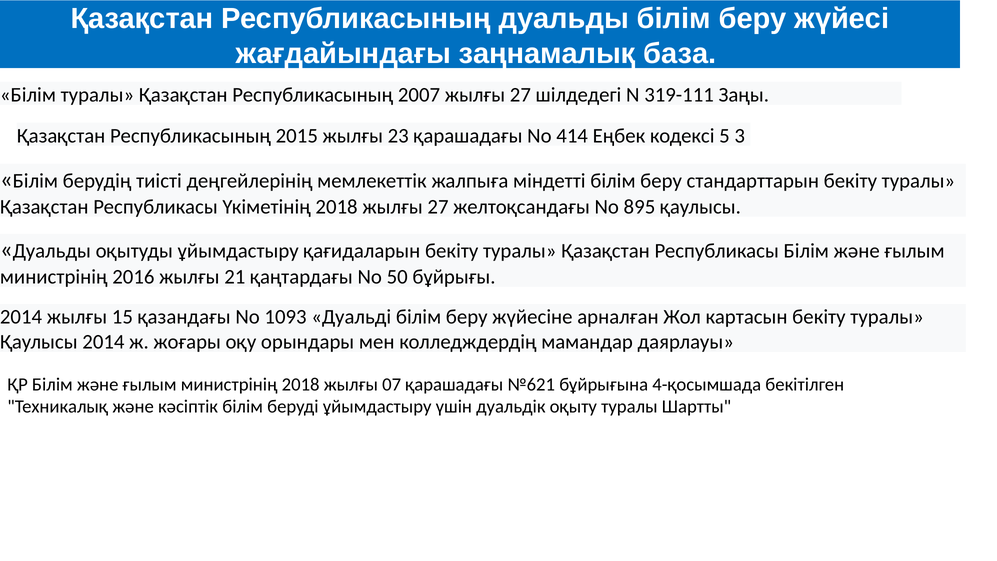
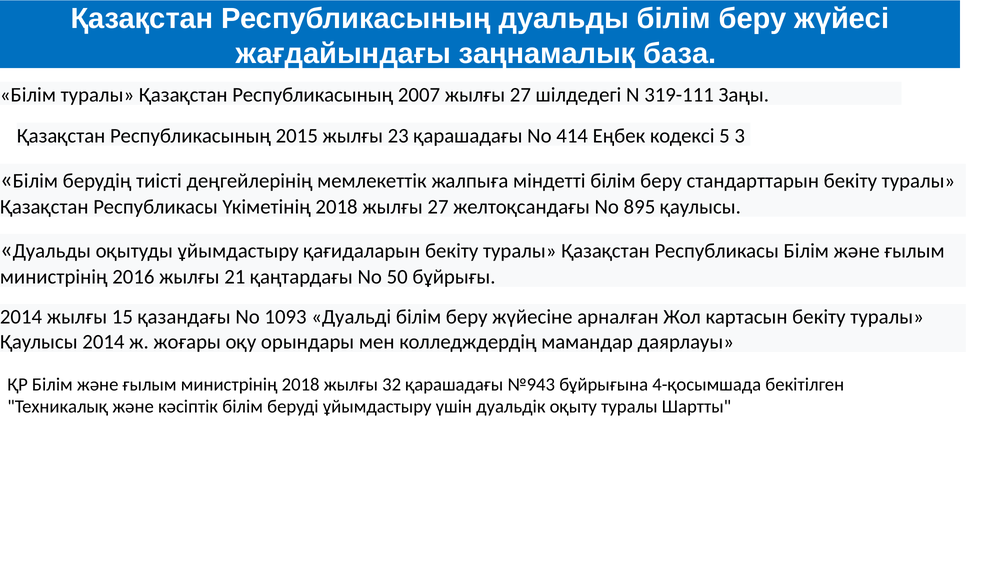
07: 07 -> 32
№621: №621 -> №943
